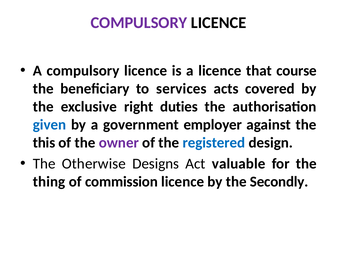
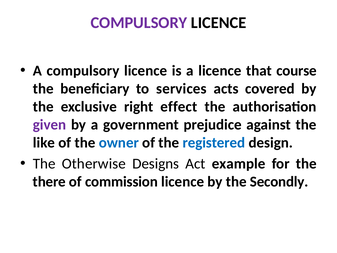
duties: duties -> effect
given colour: blue -> purple
employer: employer -> prejudice
this: this -> like
owner colour: purple -> blue
valuable: valuable -> example
thing: thing -> there
